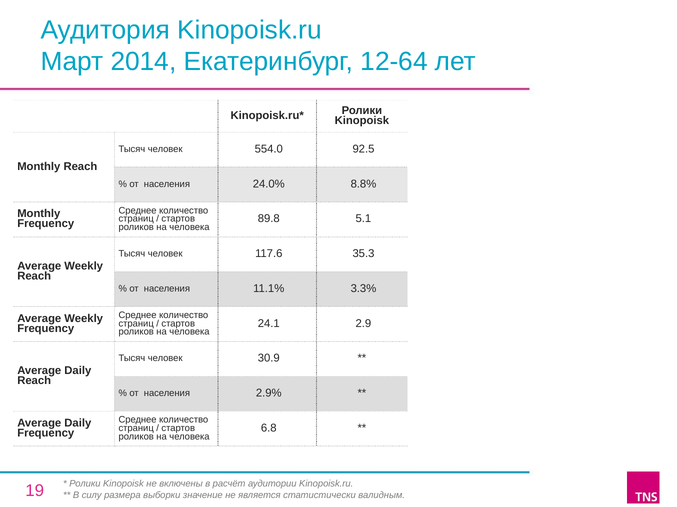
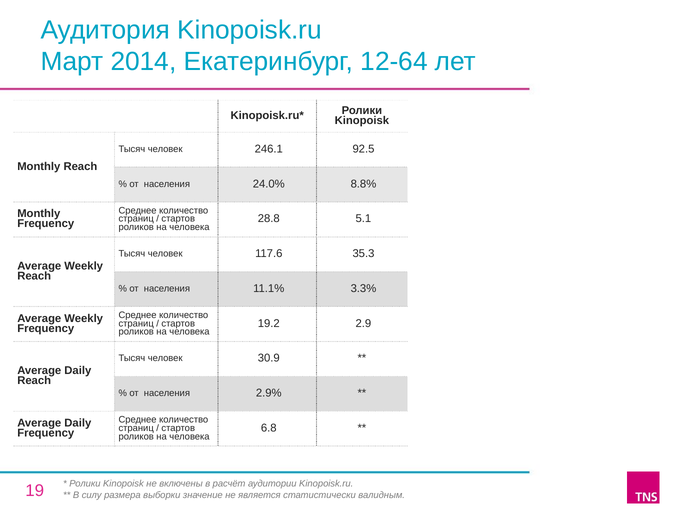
554.0: 554.0 -> 246.1
89.8: 89.8 -> 28.8
24.1: 24.1 -> 19.2
